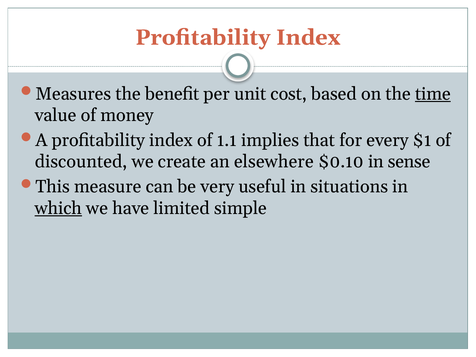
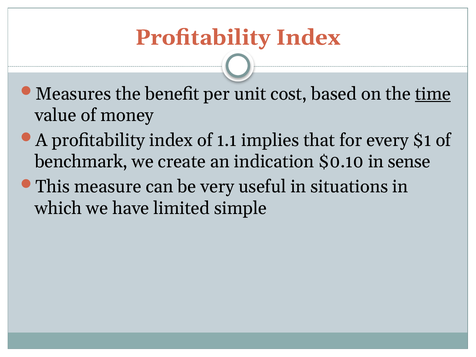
discounted: discounted -> benchmark
elsewhere: elsewhere -> indication
which underline: present -> none
